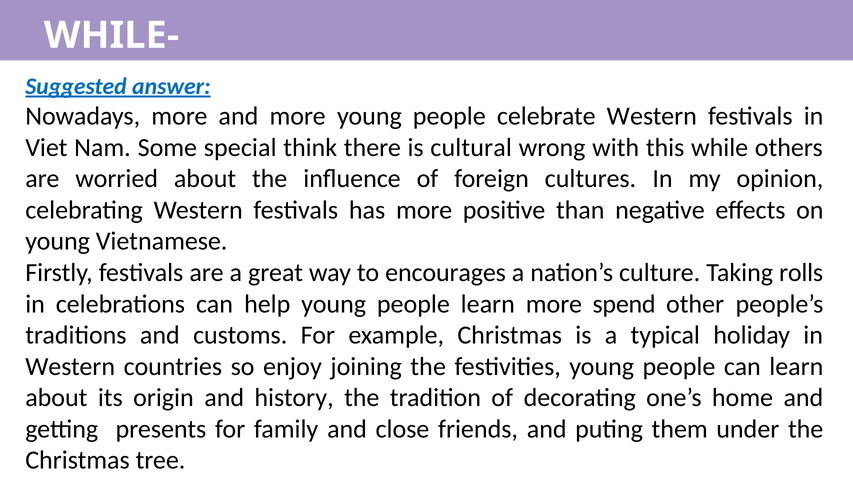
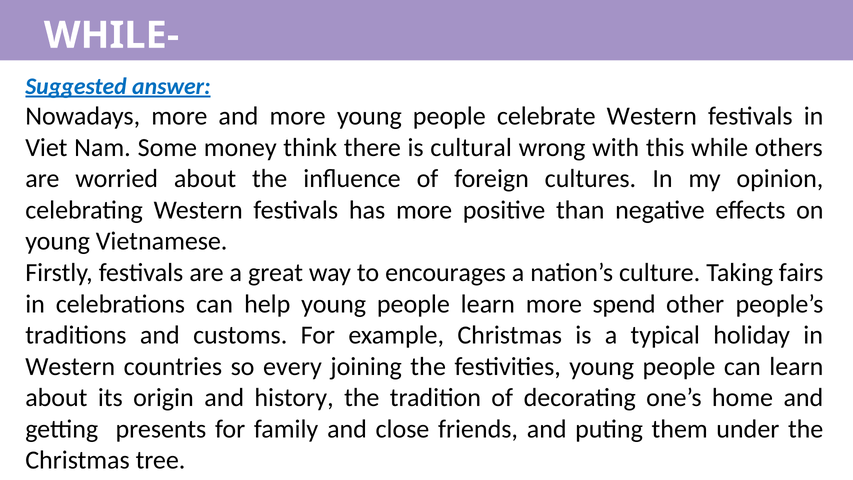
special: special -> money
rolls: rolls -> fairs
enjoy: enjoy -> every
